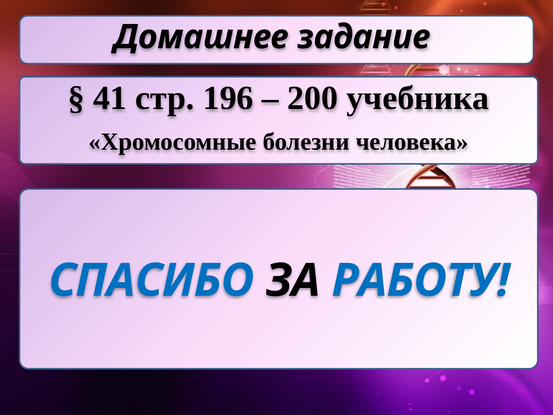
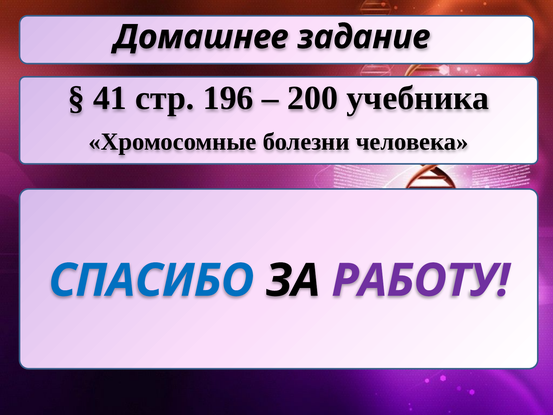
РАБОТУ colour: blue -> purple
